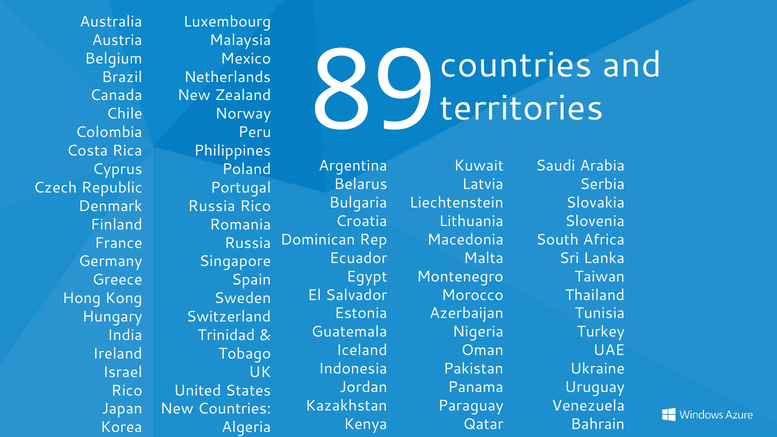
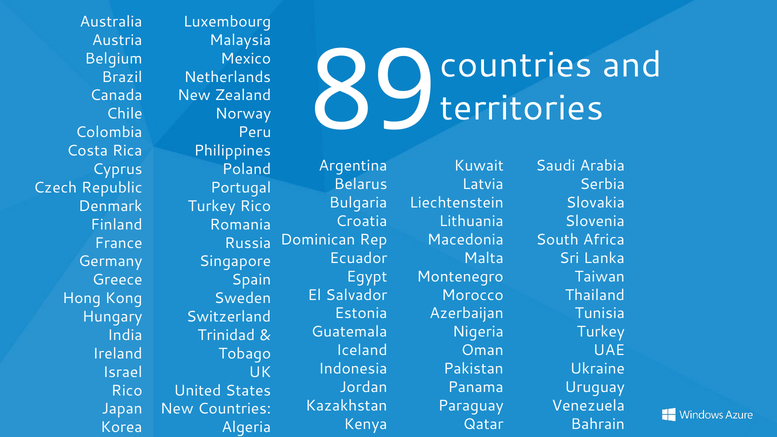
Russia at (212, 206): Russia -> Turkey
